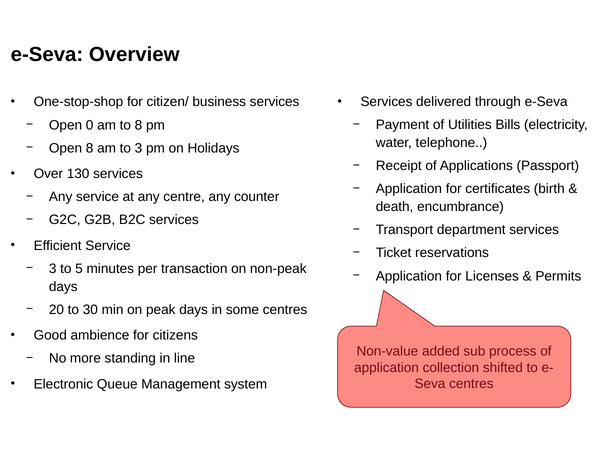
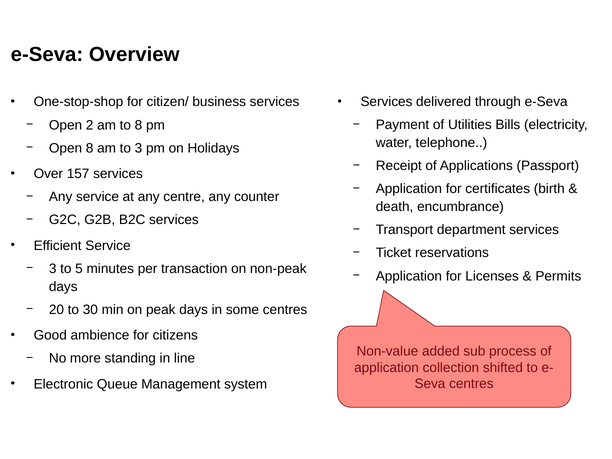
0: 0 -> 2
130: 130 -> 157
